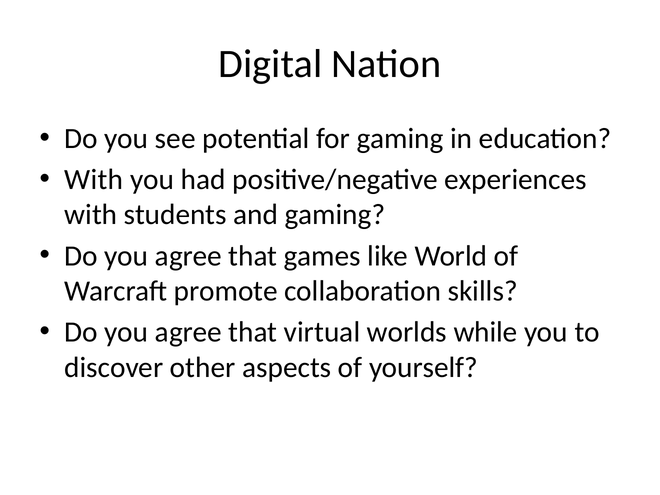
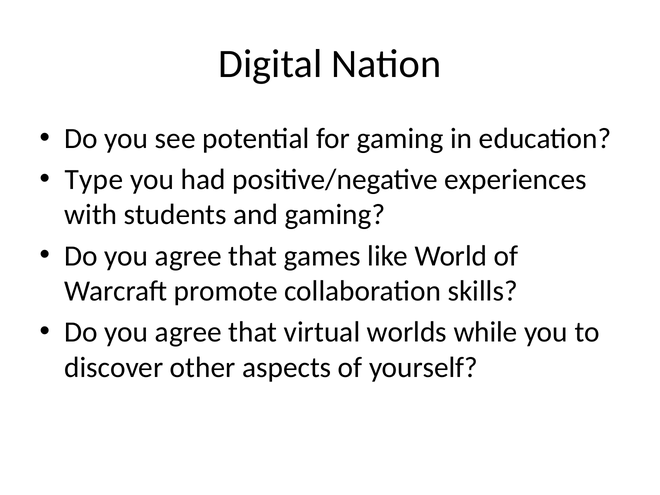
With at (94, 180): With -> Type
